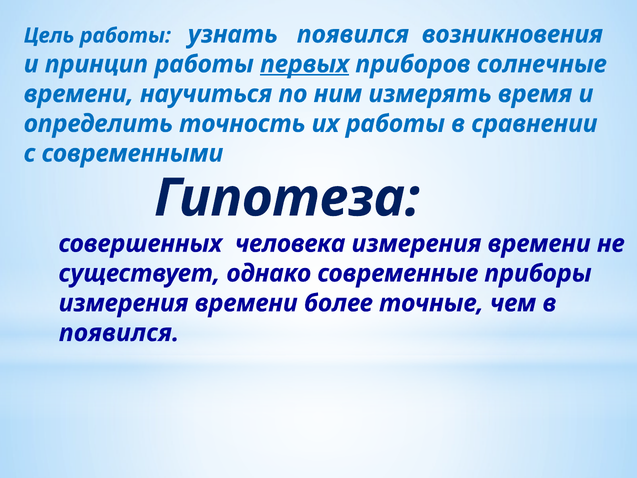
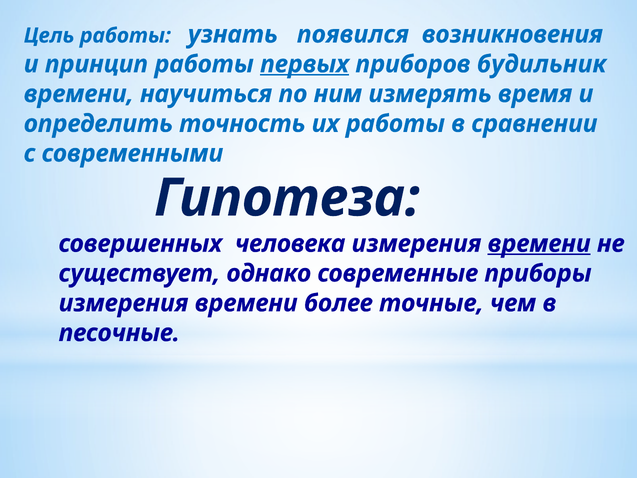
солнечные: солнечные -> будильник
времени at (539, 244) underline: none -> present
появился at (119, 333): появился -> песочные
